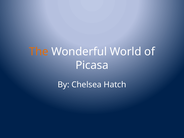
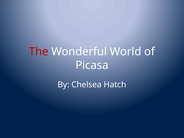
The colour: orange -> red
